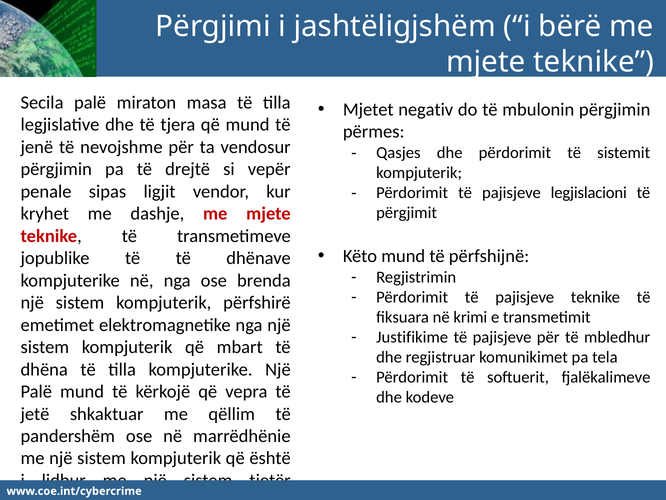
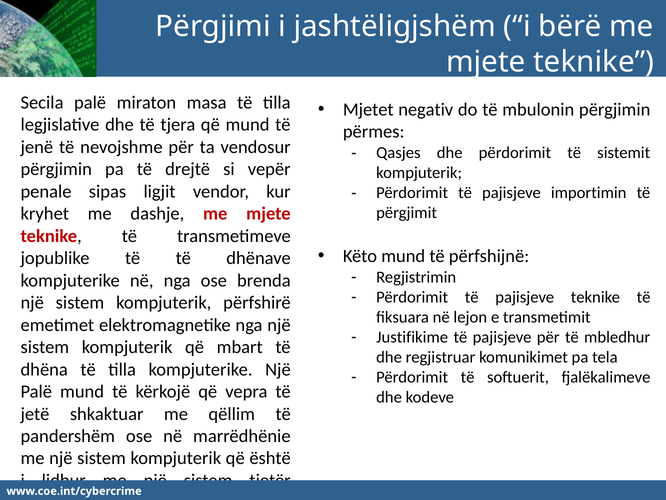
legjislacioni: legjislacioni -> importimin
krimi: krimi -> lejon
